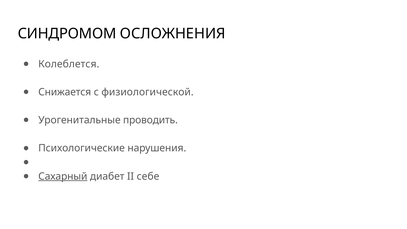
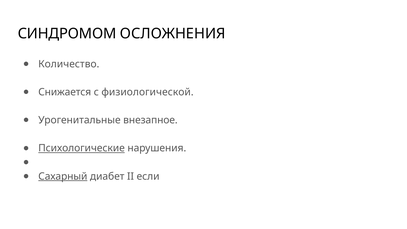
Колеблется: Колеблется -> Количество
проводить: проводить -> внезапное
Психологические underline: none -> present
себе: себе -> если
